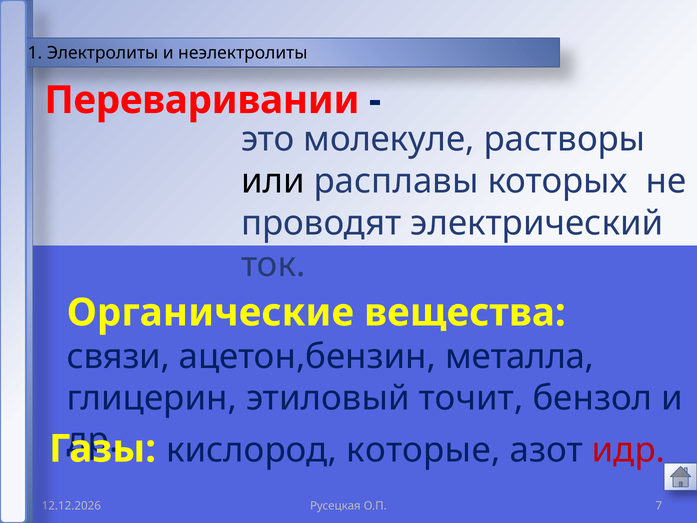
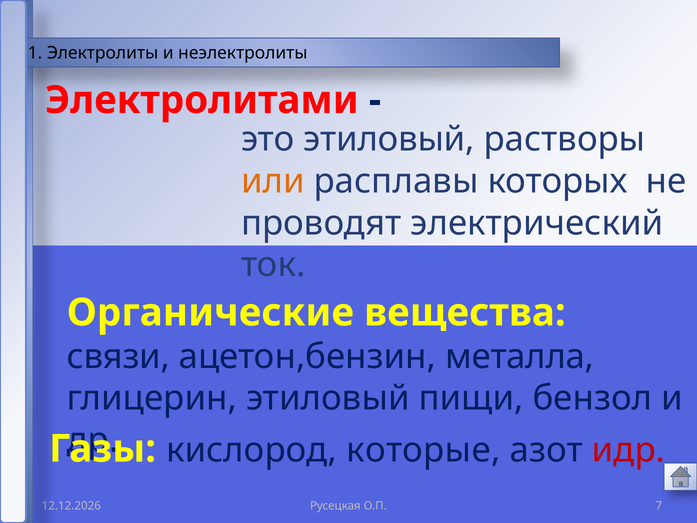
Переваривании: Переваривании -> Электролитами
это молекуле: молекуле -> этиловый
или colour: black -> orange
точит: точит -> пищи
